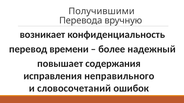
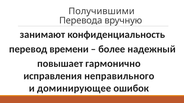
возникает: возникает -> занимают
содержания: содержания -> гармонично
словосочетаний: словосочетаний -> доминирующее
